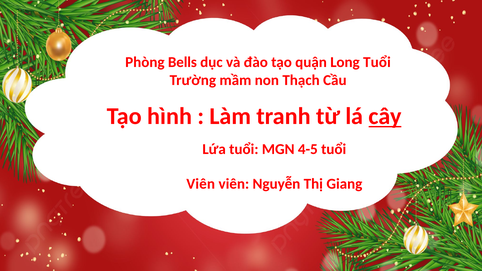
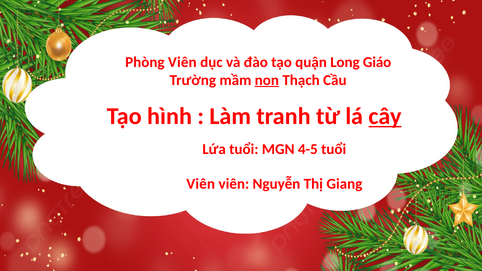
Phòng Bells: Bells -> Viên
Long Tuổi: Tuổi -> Giáo
non underline: none -> present
